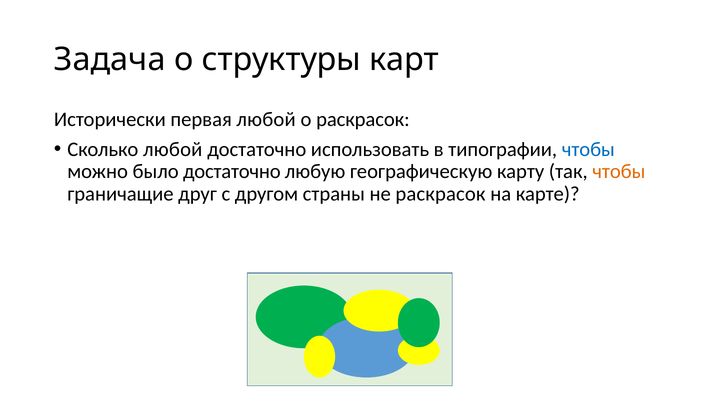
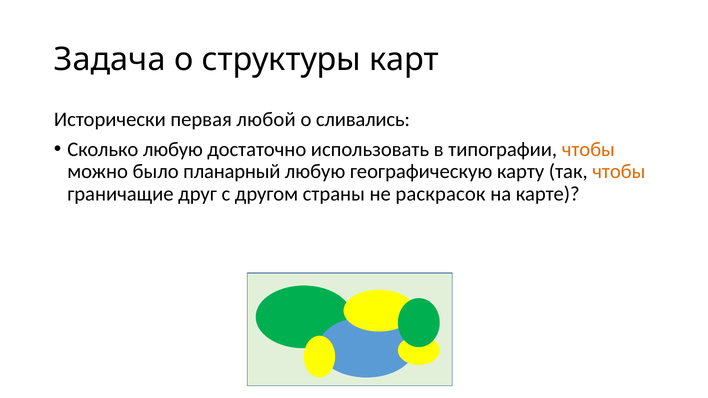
о раскрасок: раскрасок -> сливались
Сколько любой: любой -> любую
чтобы at (588, 149) colour: blue -> orange
было достаточно: достаточно -> планарный
